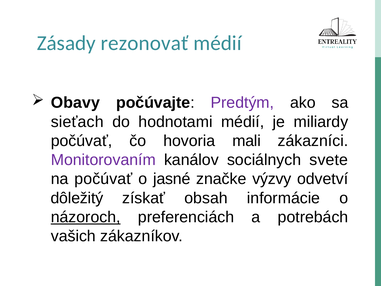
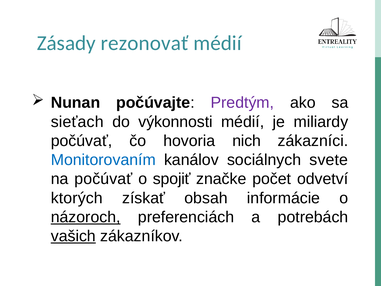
Obavy: Obavy -> Nunan
hodnotami: hodnotami -> výkonnosti
mali: mali -> nich
Monitorovaním colour: purple -> blue
jasné: jasné -> spojiť
výzvy: výzvy -> počet
dôležitý: dôležitý -> ktorých
vašich underline: none -> present
